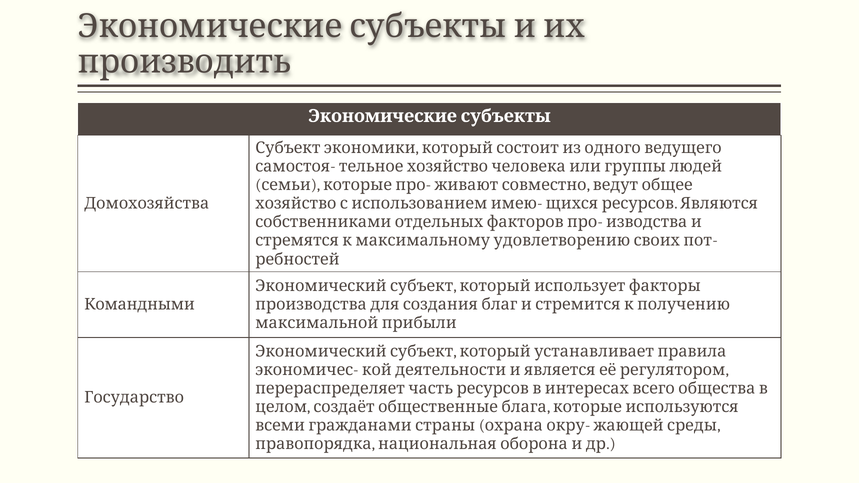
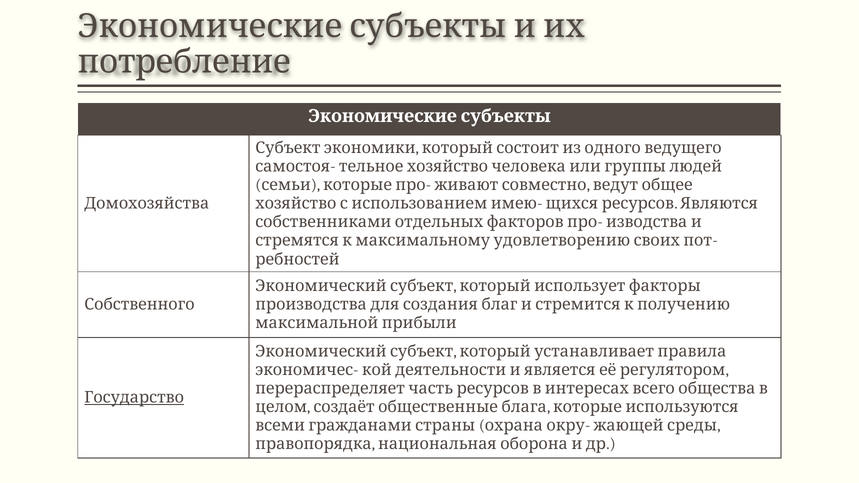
производить: производить -> потребление
Командными: Командными -> Собственного
Государство underline: none -> present
